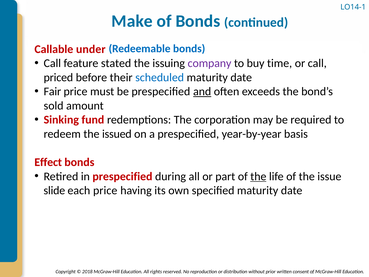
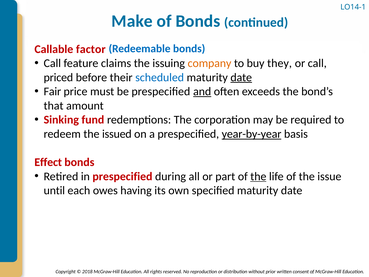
under: under -> factor
stated: stated -> claims
company colour: purple -> orange
time: time -> they
date at (241, 77) underline: none -> present
sold: sold -> that
year-by-year underline: none -> present
slide: slide -> until
each price: price -> owes
